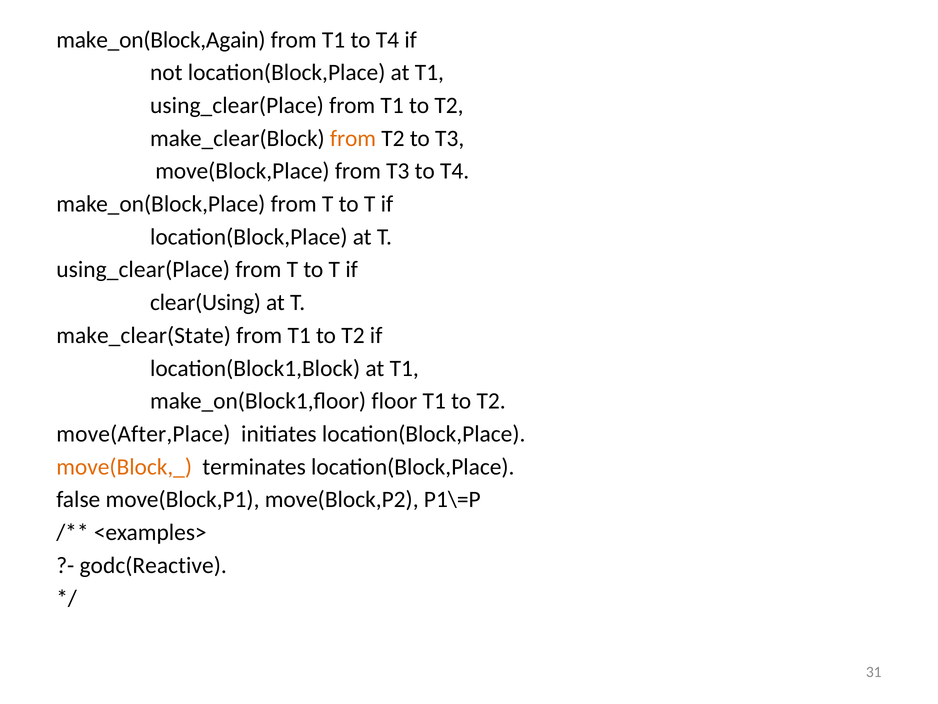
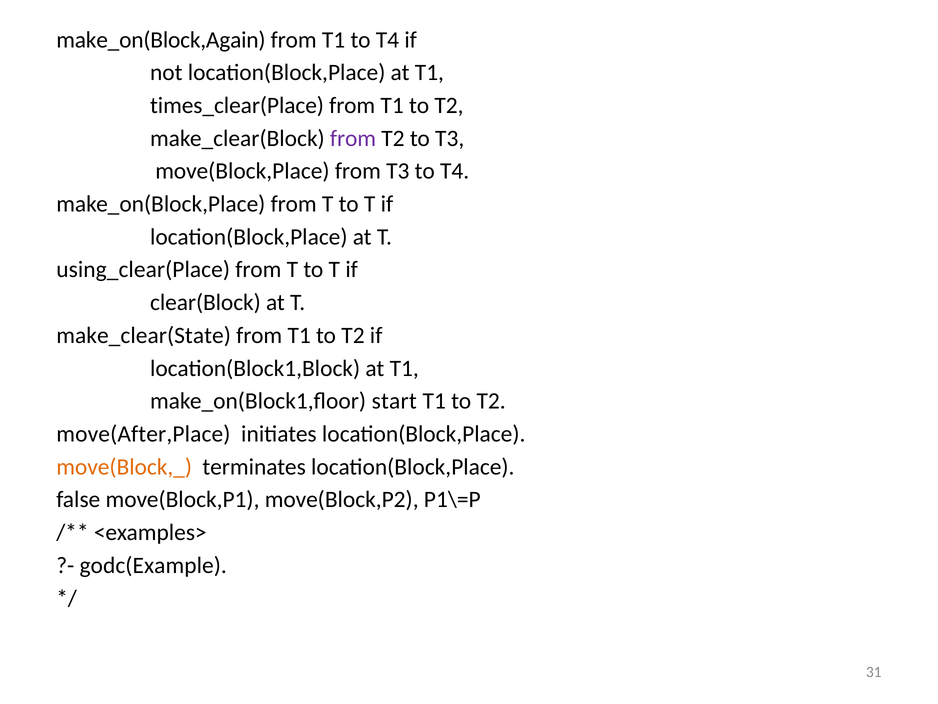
using_clear(Place at (237, 105): using_clear(Place -> times_clear(Place
from at (353, 138) colour: orange -> purple
clear(Using: clear(Using -> clear(Block
floor: floor -> start
godc(Reactive: godc(Reactive -> godc(Example
